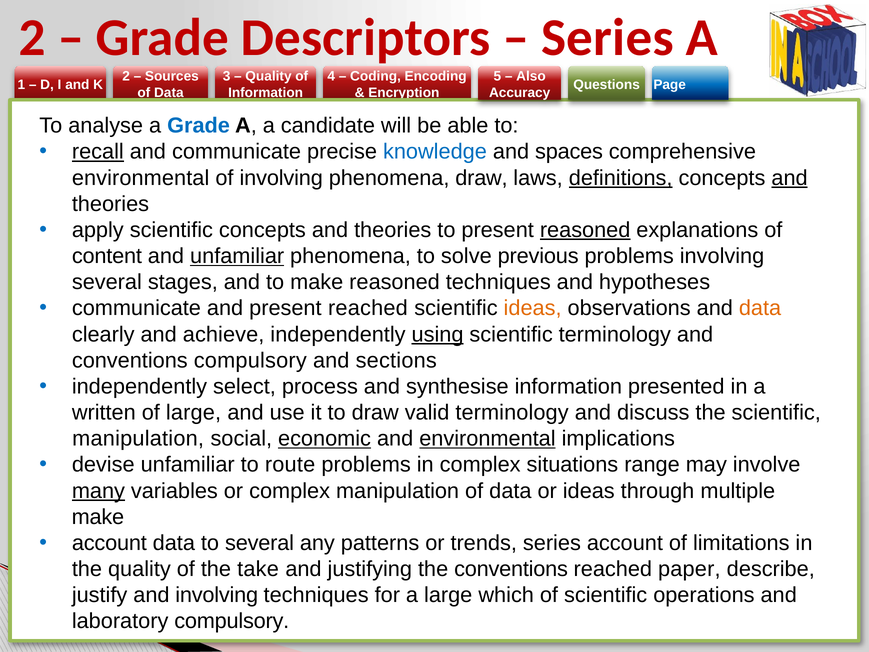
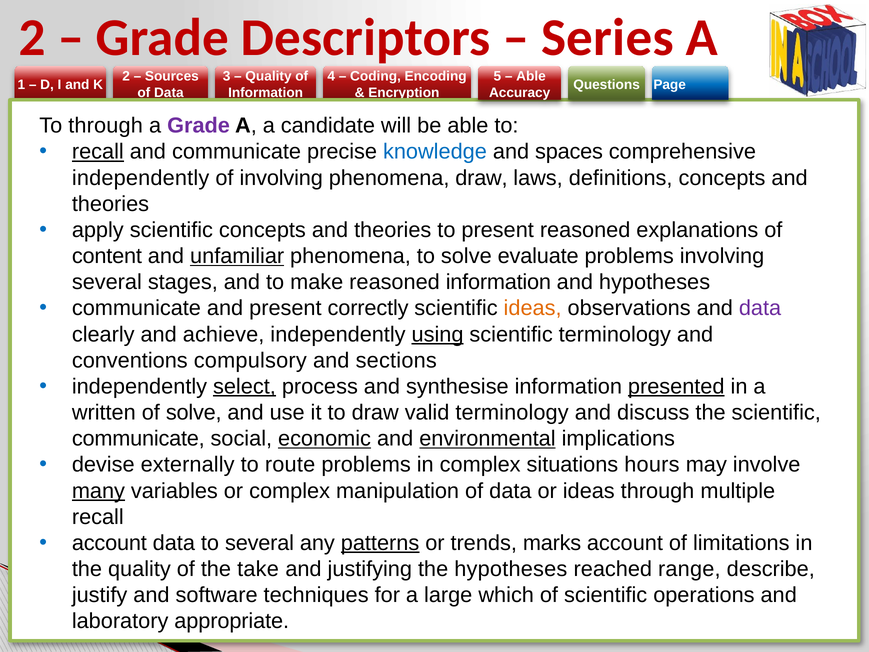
Also at (531, 76): Also -> Able
To analyse: analyse -> through
Grade at (199, 126) colour: blue -> purple
environmental at (141, 178): environmental -> independently
definitions underline: present -> none
and at (790, 178) underline: present -> none
reasoned at (585, 230) underline: present -> none
previous: previous -> evaluate
reasoned techniques: techniques -> information
present reached: reached -> correctly
data at (760, 308) colour: orange -> purple
select underline: none -> present
presented underline: none -> present
of large: large -> solve
manipulation at (138, 439): manipulation -> communicate
devise unfamiliar: unfamiliar -> externally
range: range -> hours
make at (98, 517): make -> recall
patterns underline: none -> present
trends series: series -> marks
the conventions: conventions -> hypotheses
paper: paper -> range
and involving: involving -> software
laboratory compulsory: compulsory -> appropriate
